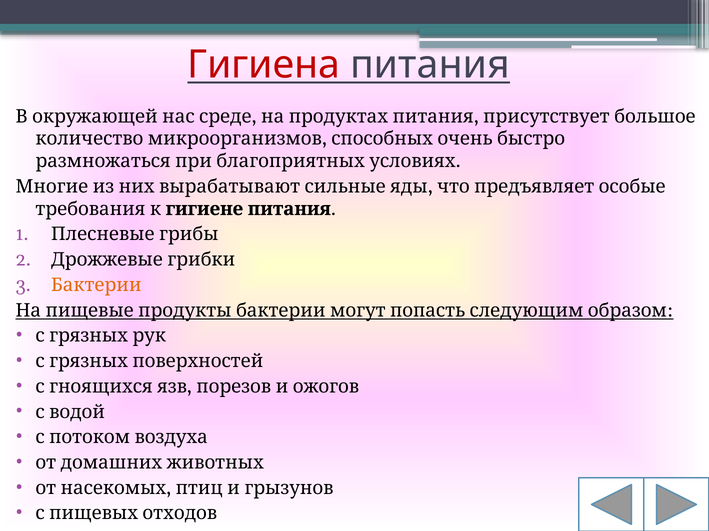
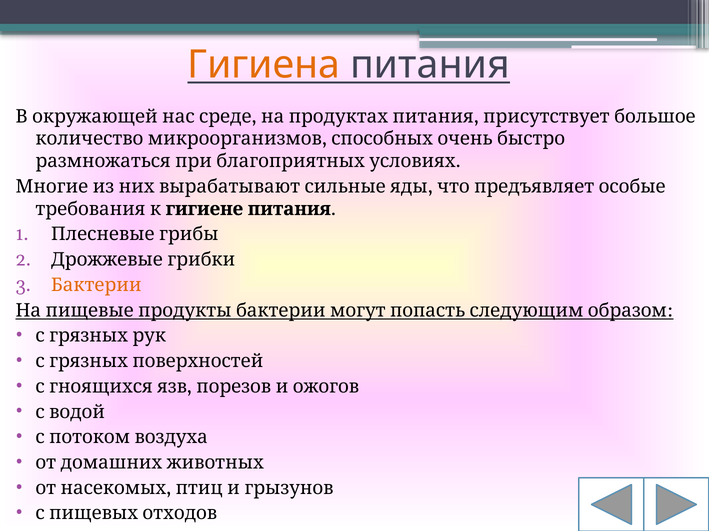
Гигиена colour: red -> orange
